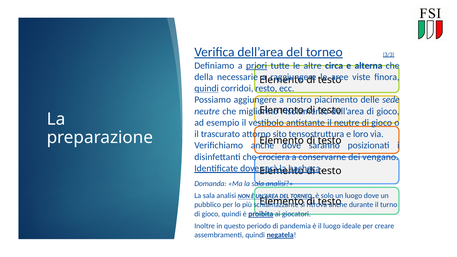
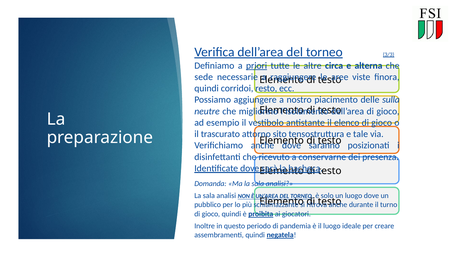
della: della -> sede
quindi at (207, 88) underline: present -> none
sede: sede -> sulla
il neutre: neutre -> elenco
loro: loro -> tale
crociera: crociera -> ricevuto
vengano: vengano -> presenza
